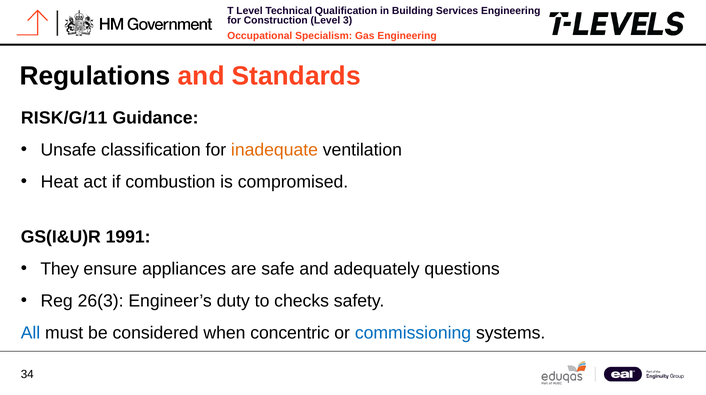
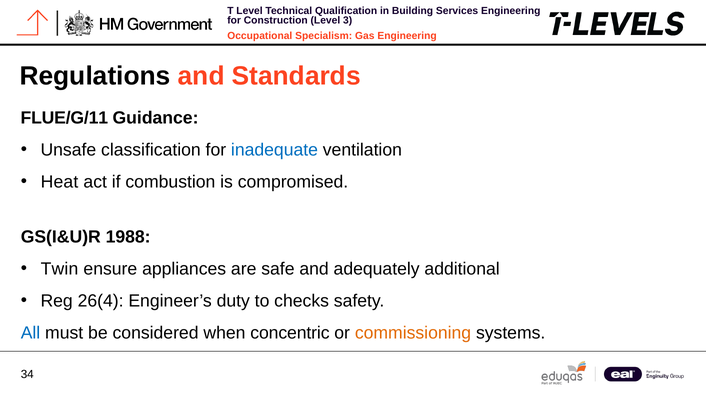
RISK/G/11: RISK/G/11 -> FLUE/G/11
inadequate colour: orange -> blue
1991: 1991 -> 1988
They: They -> Twin
questions: questions -> additional
26(3: 26(3 -> 26(4
commissioning colour: blue -> orange
